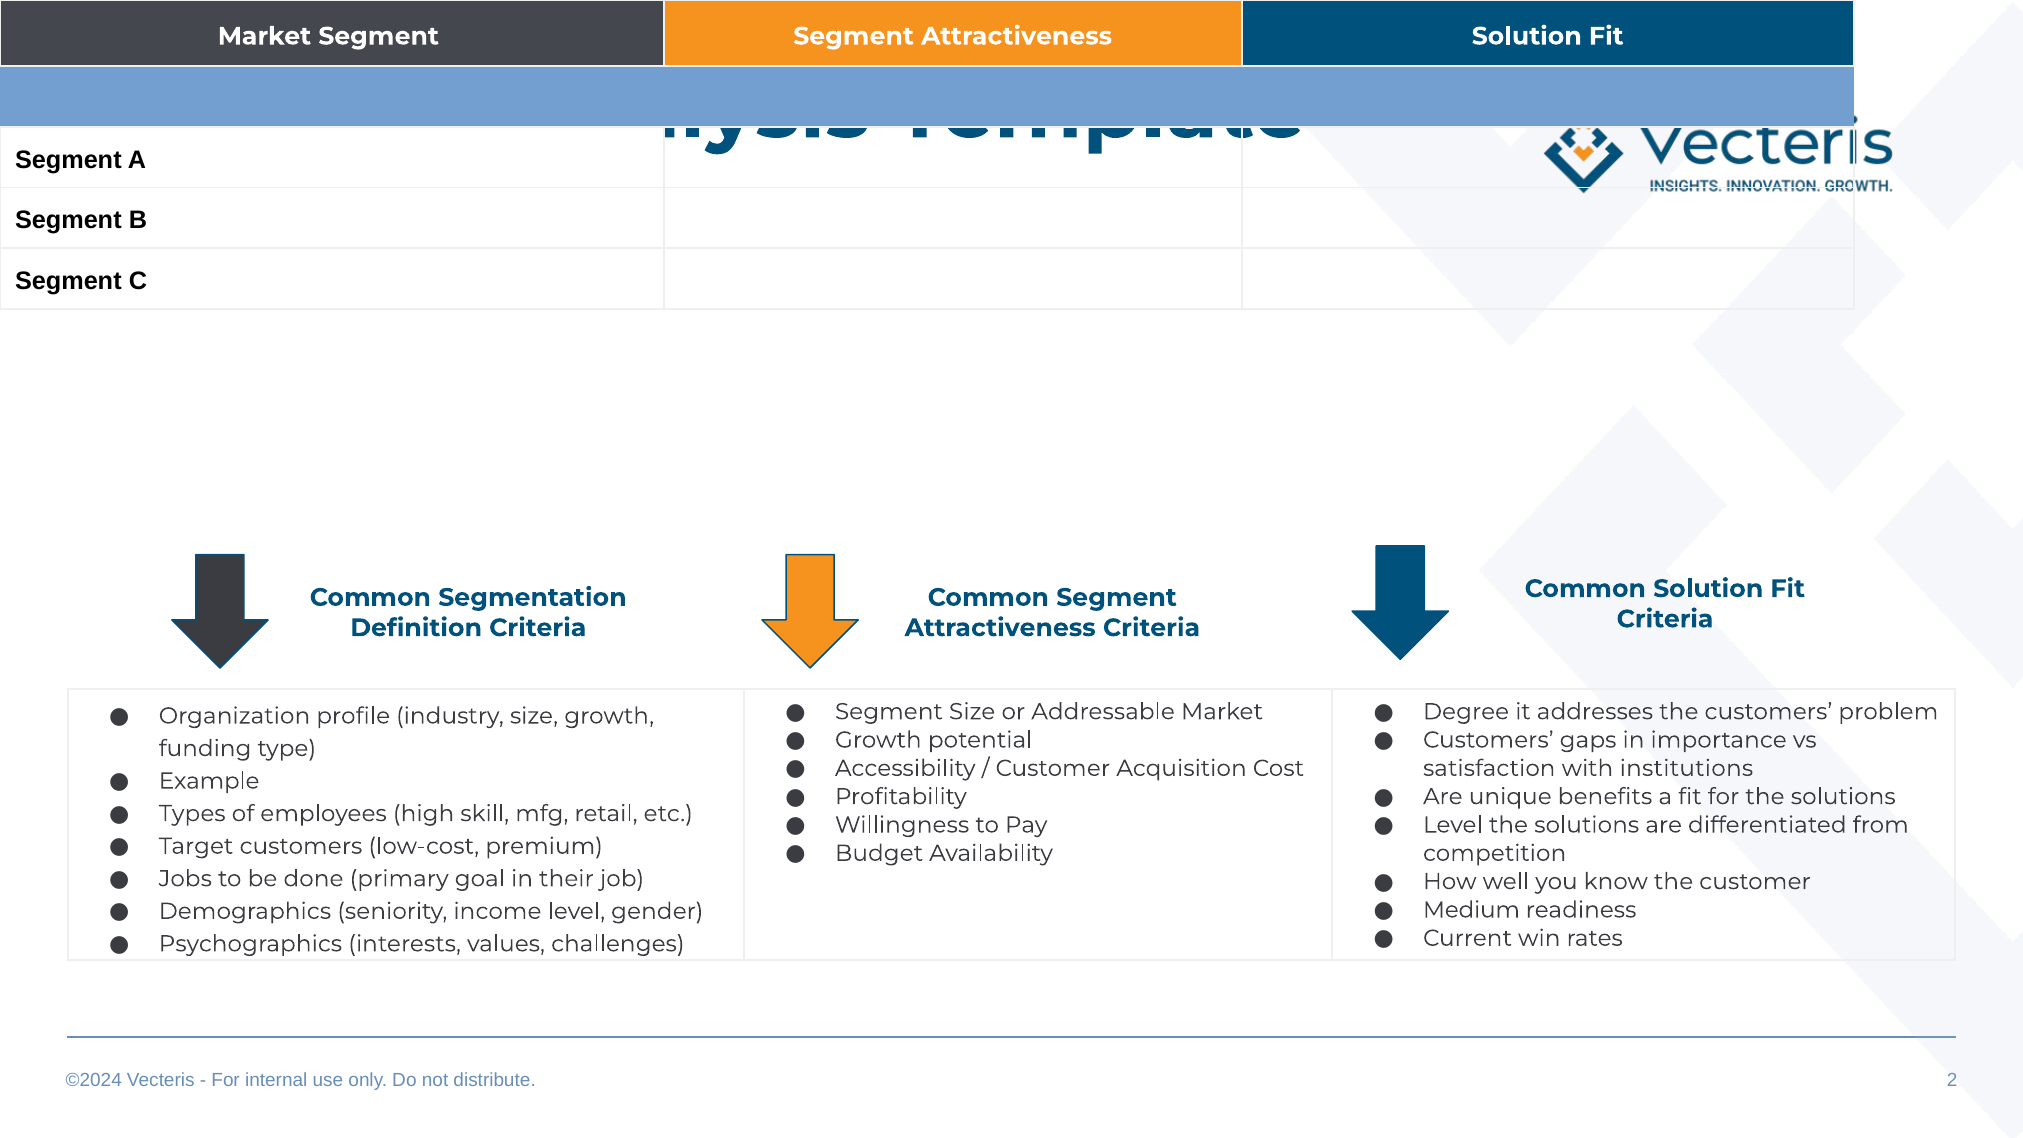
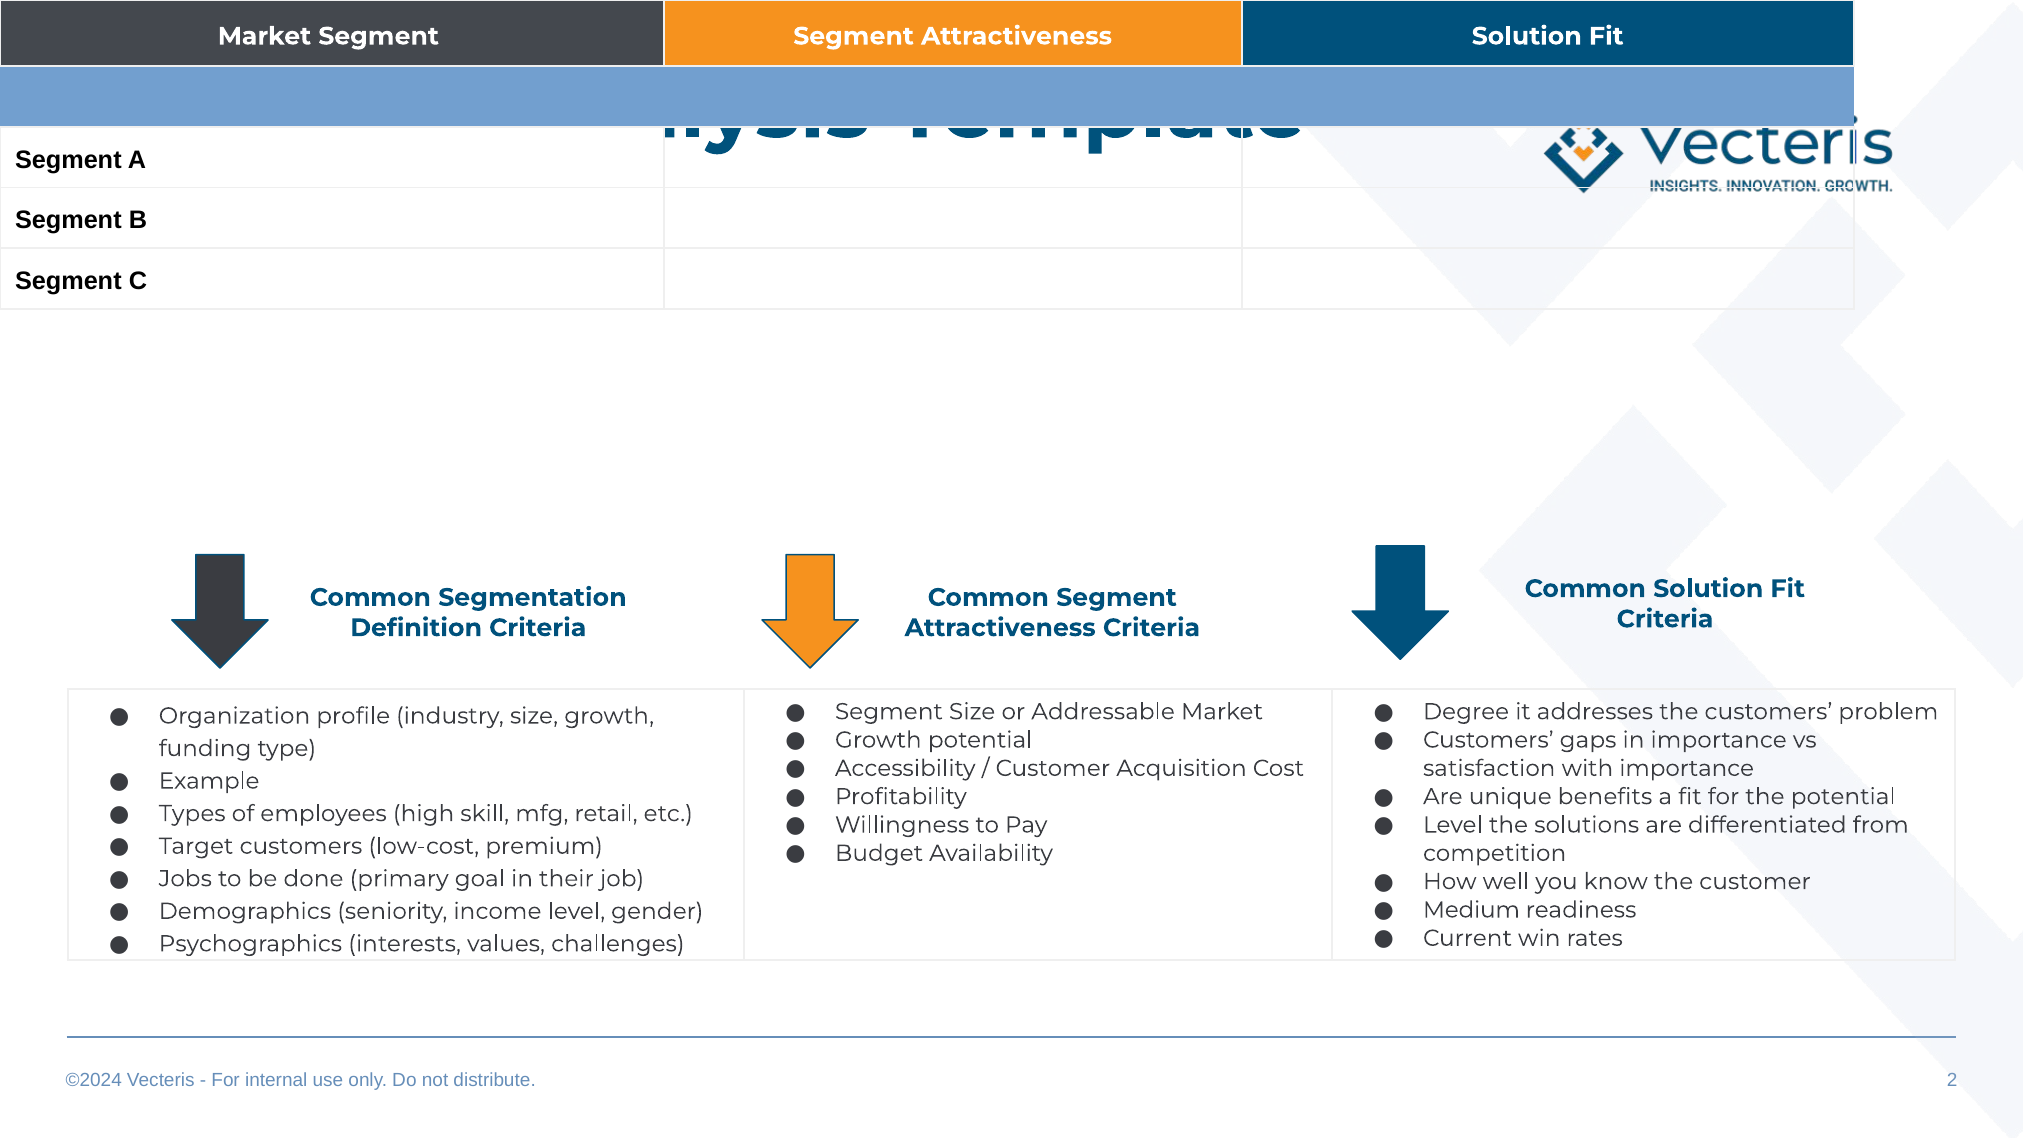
with institutions: institutions -> importance
for the solutions: solutions -> potential
